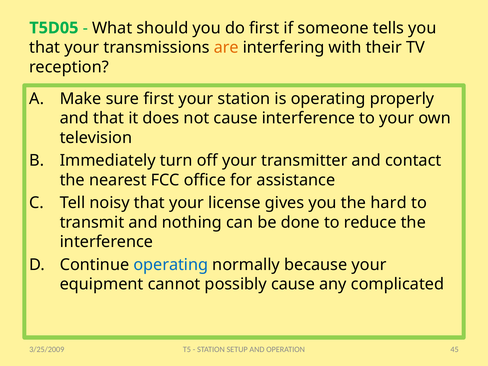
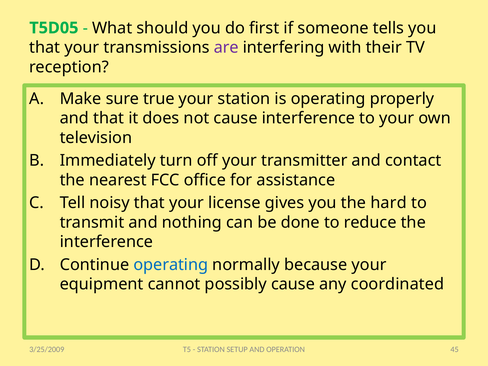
are colour: orange -> purple
sure first: first -> true
complicated: complicated -> coordinated
